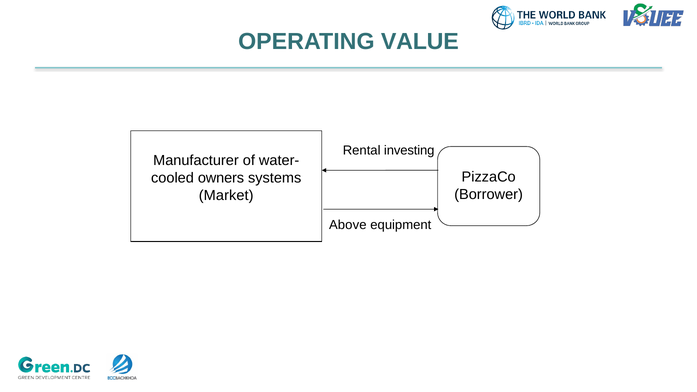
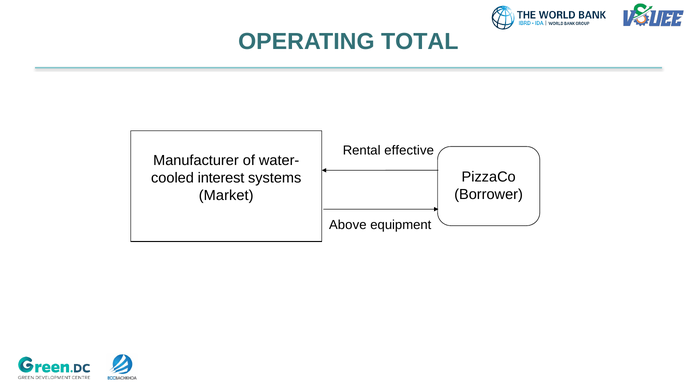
VALUE: VALUE -> TOTAL
investing: investing -> effective
owners: owners -> interest
